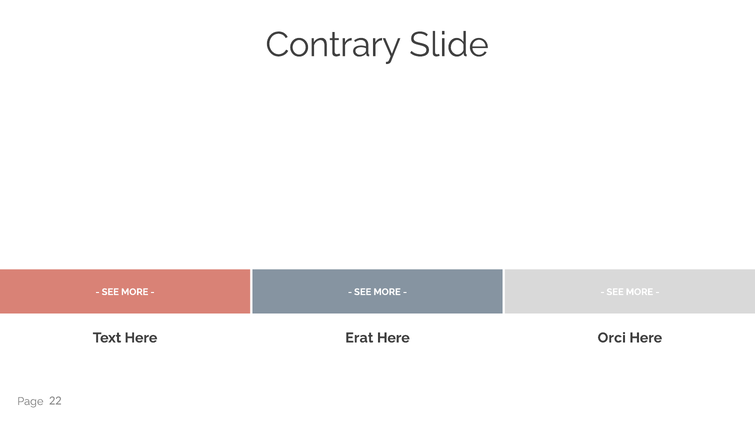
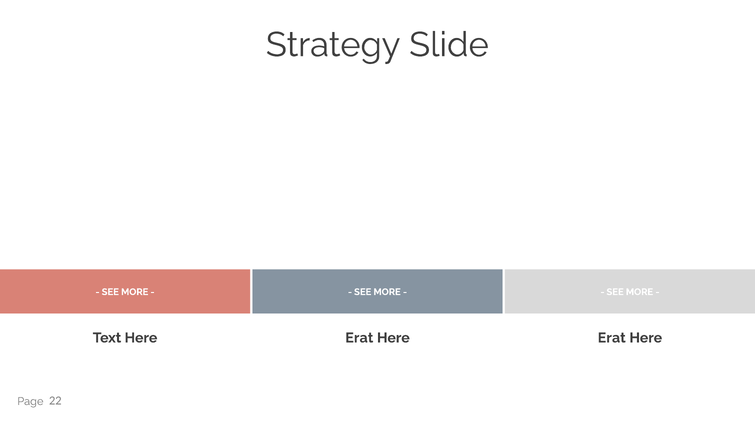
Contrary: Contrary -> Strategy
Orci at (612, 338): Orci -> Erat
